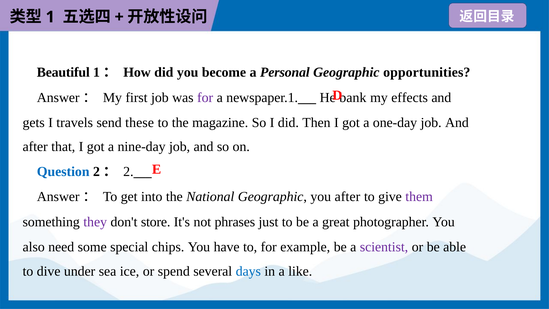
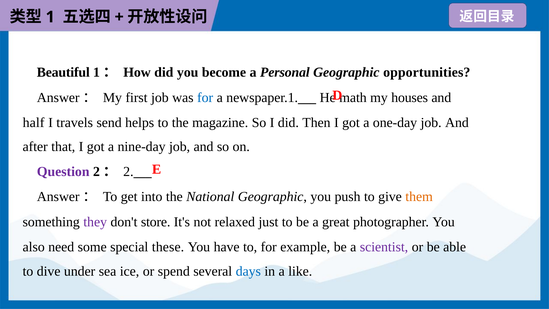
for at (205, 97) colour: purple -> blue
bank: bank -> math
effects: effects -> houses
gets: gets -> half
these: these -> helps
Question colour: blue -> purple
you after: after -> push
them colour: purple -> orange
phrases: phrases -> relaxed
chips: chips -> these
